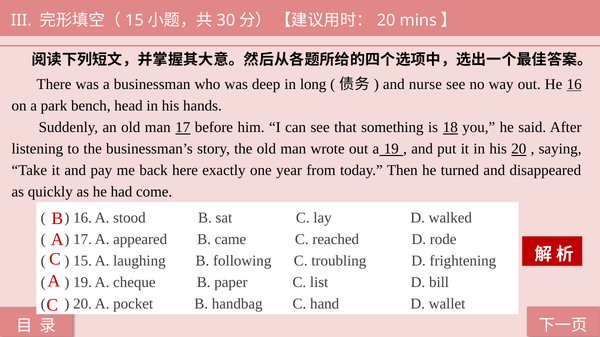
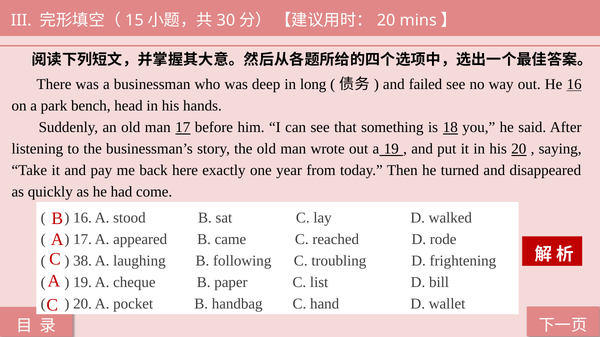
nurse: nurse -> failed
15 at (83, 261): 15 -> 38
